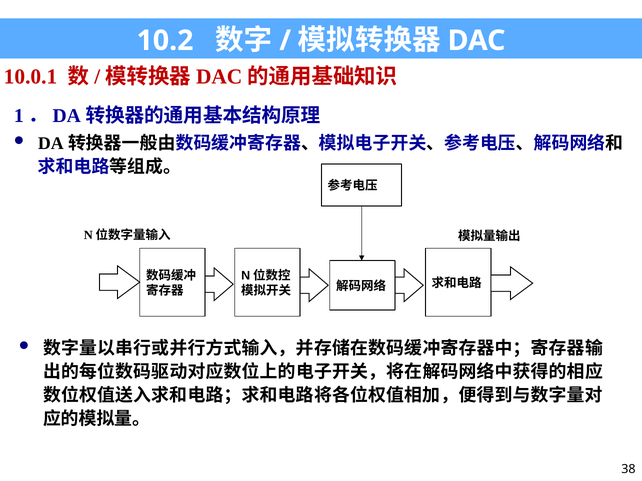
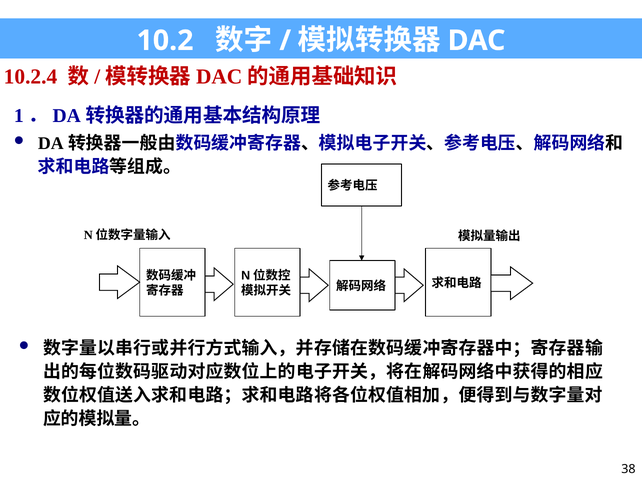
10.0.1: 10.0.1 -> 10.2.4
